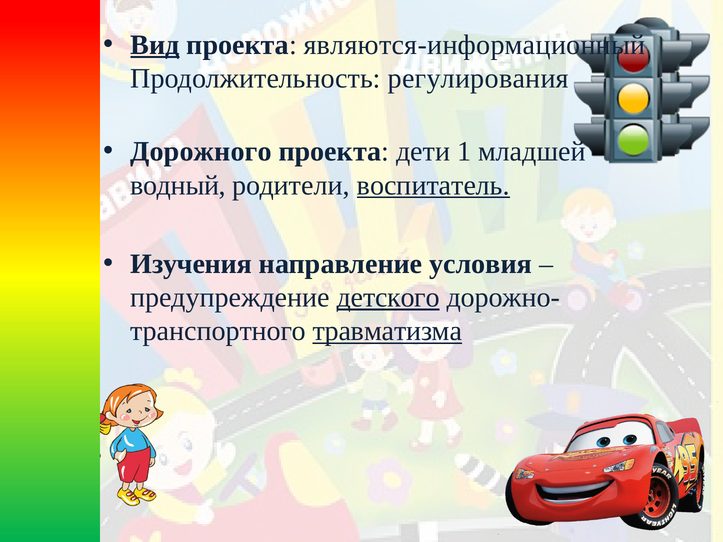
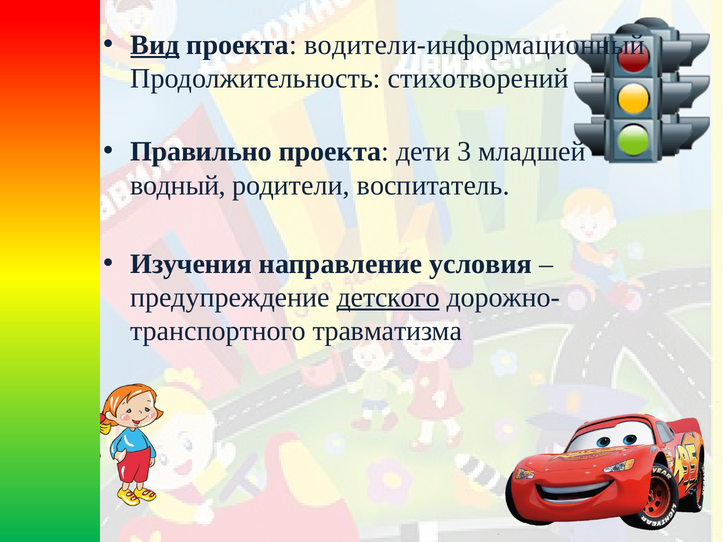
являются-информационный: являются-информационный -> водители-информационный
регулирования: регулирования -> стихотворений
Дорожного: Дорожного -> Правильно
1: 1 -> 3
воспитатель underline: present -> none
травматизма underline: present -> none
